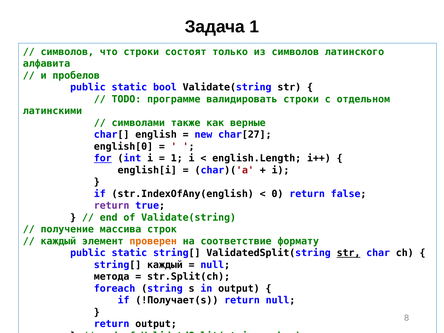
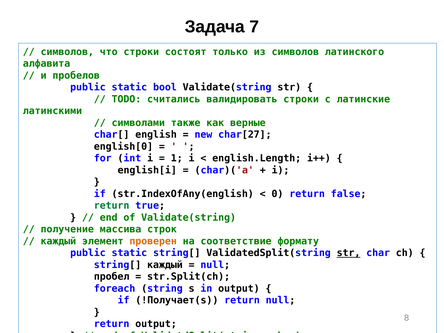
Задача 1: 1 -> 7
программе: программе -> считались
отдельном: отдельном -> латинские
for underline: present -> none
return at (112, 206) colour: purple -> green
метода: метода -> пробел
